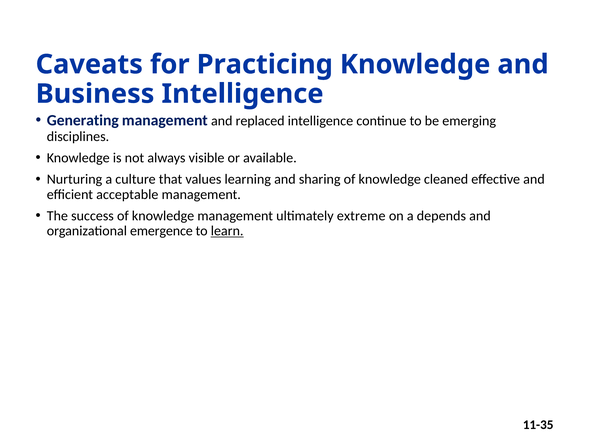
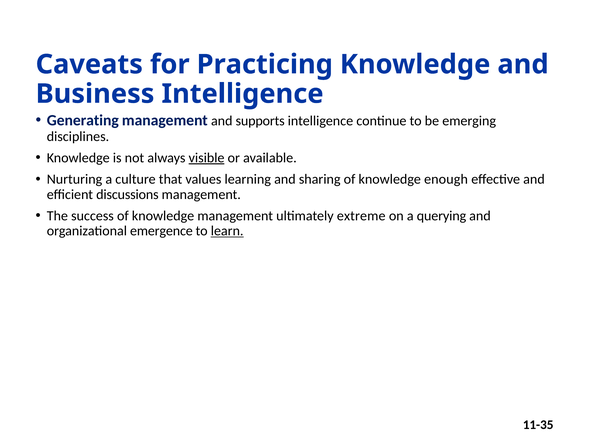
replaced: replaced -> supports
visible underline: none -> present
cleaned: cleaned -> enough
acceptable: acceptable -> discussions
depends: depends -> querying
